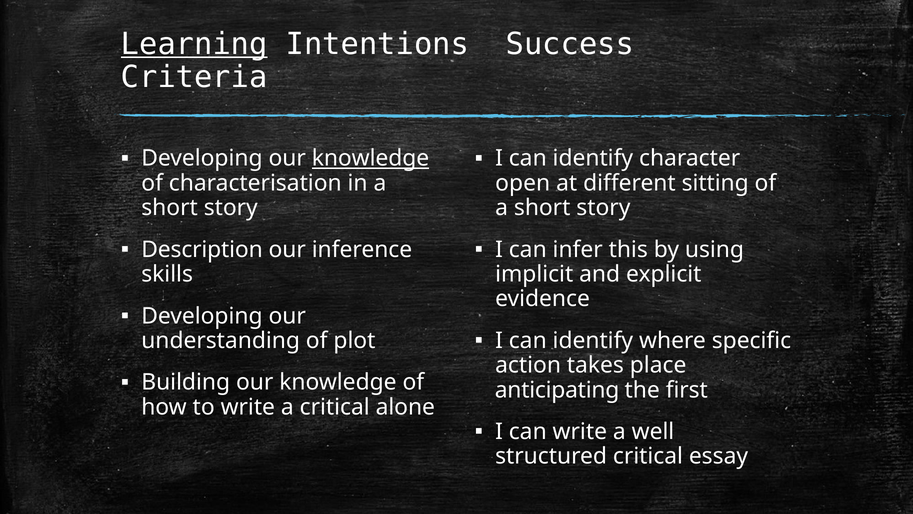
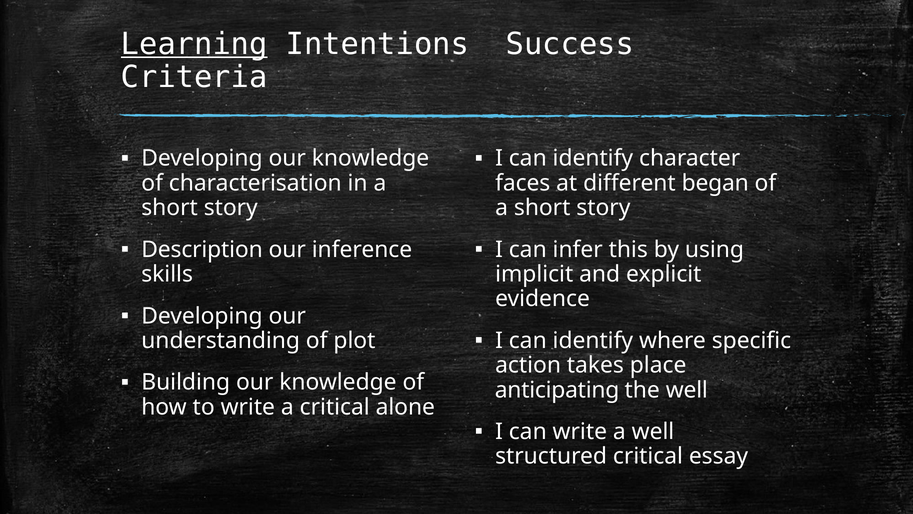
knowledge at (370, 158) underline: present -> none
open: open -> faces
sitting: sitting -> began
the first: first -> well
